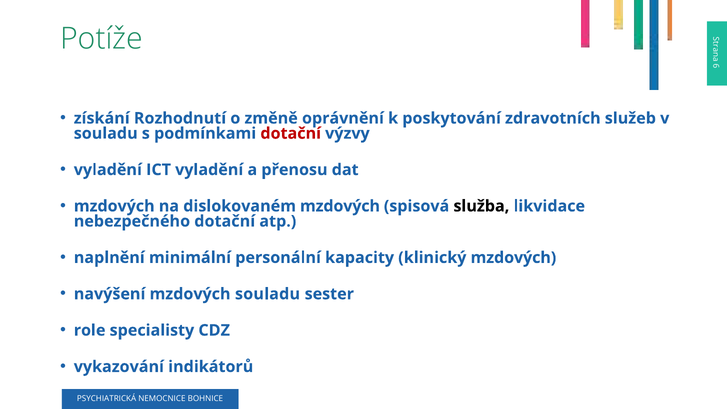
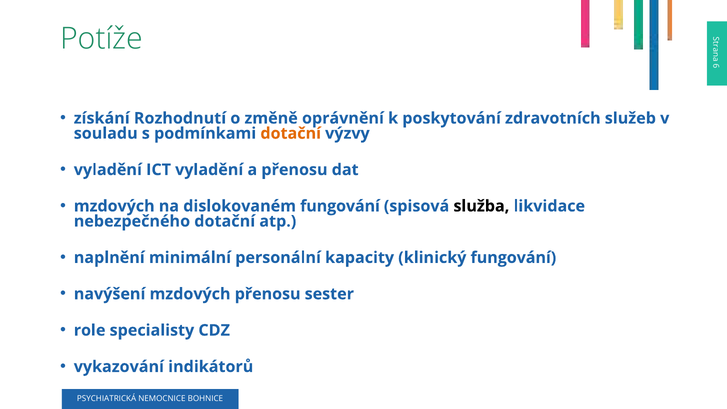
dotační at (291, 133) colour: red -> orange
dislokovaném mzdových: mzdových -> fungování
klinický mzdových: mzdových -> fungování
mzdových souladu: souladu -> přenosu
